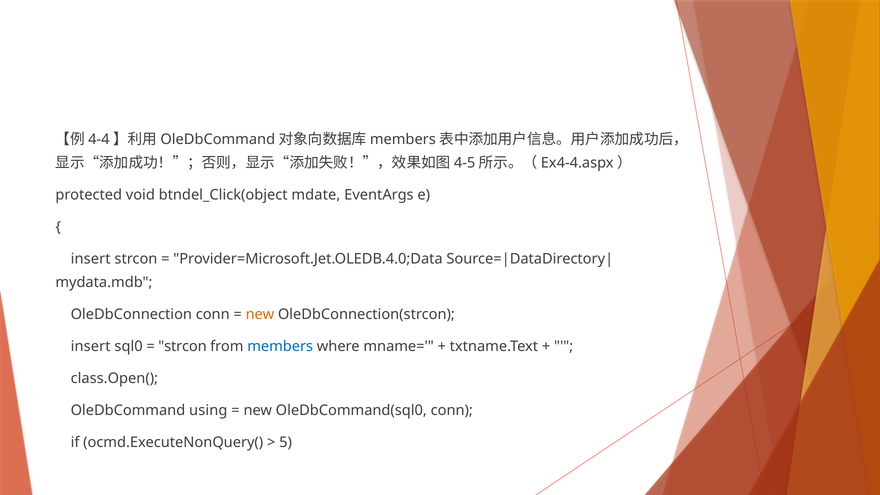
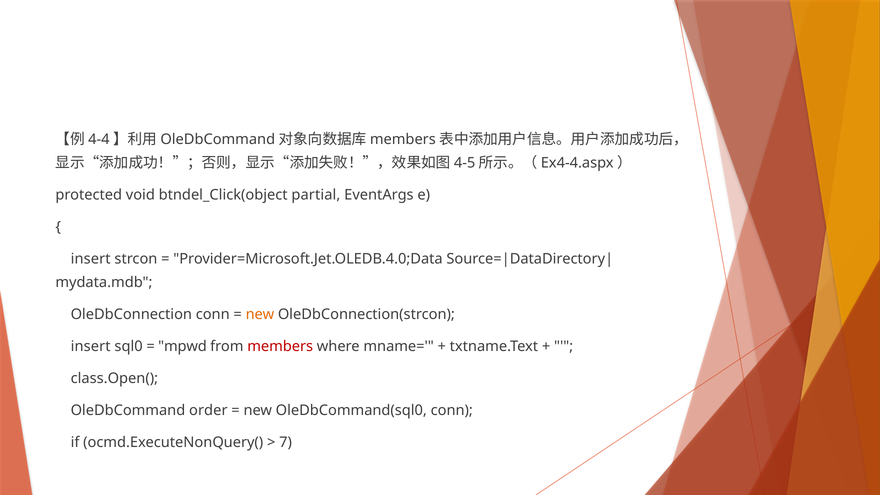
mdate: mdate -> partial
strcon at (183, 346): strcon -> mpwd
members colour: blue -> red
using: using -> order
5: 5 -> 7
